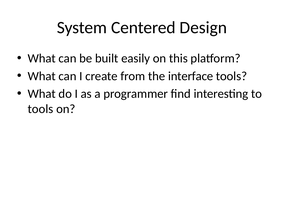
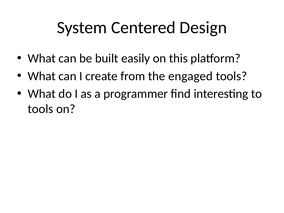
interface: interface -> engaged
